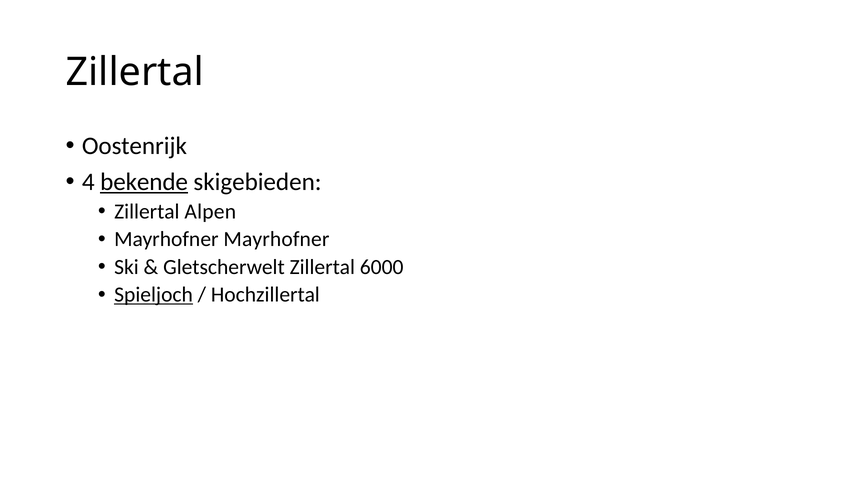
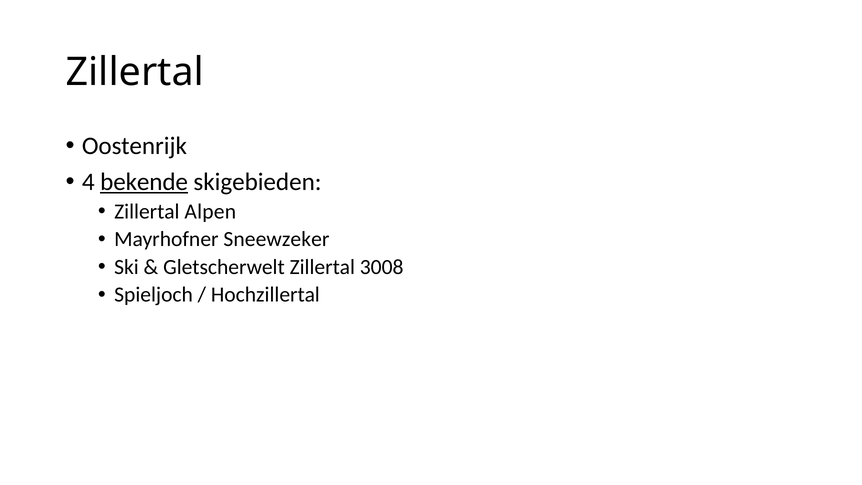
Mayrhofner Mayrhofner: Mayrhofner -> Sneewzeker
6000: 6000 -> 3008
Spieljoch underline: present -> none
